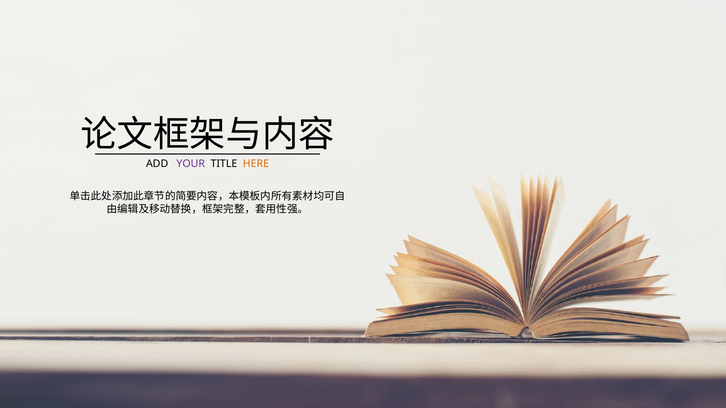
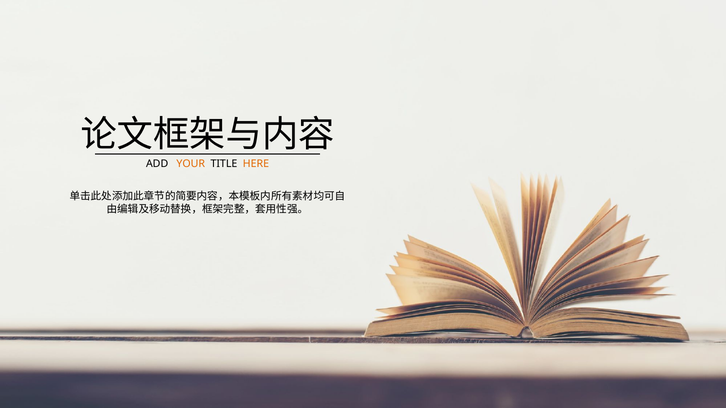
YOUR colour: purple -> orange
